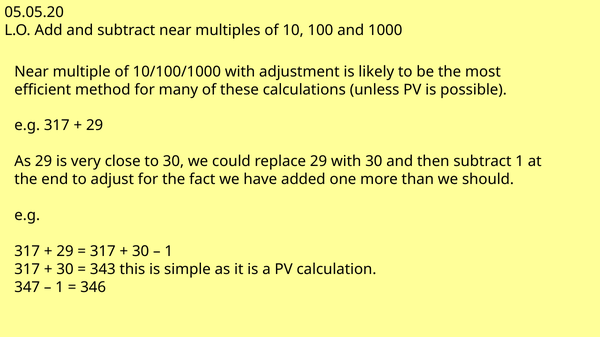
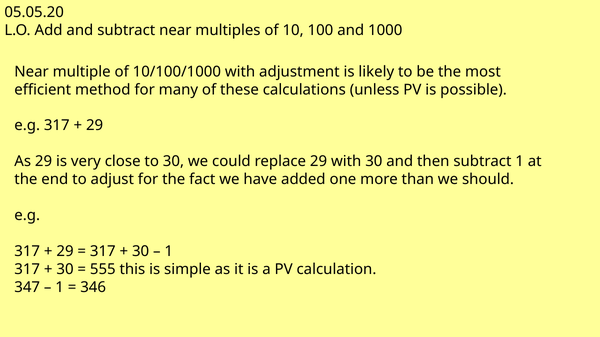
343: 343 -> 555
